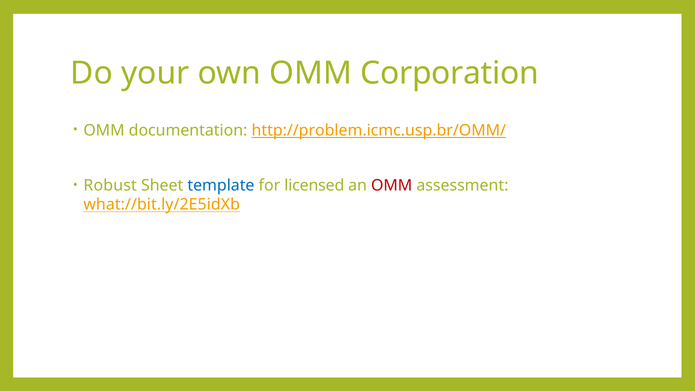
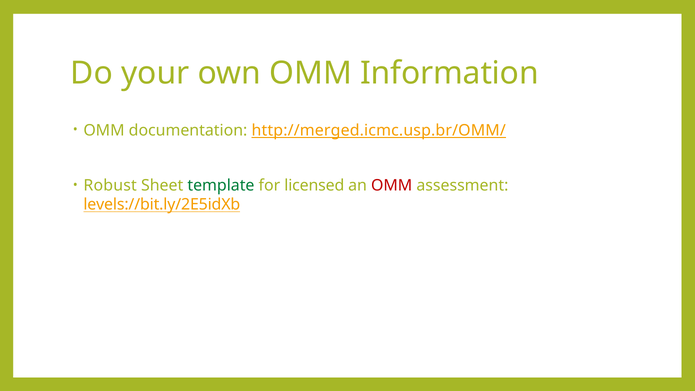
Corporation: Corporation -> Information
http://problem.icmc.usp.br/OMM/: http://problem.icmc.usp.br/OMM/ -> http://merged.icmc.usp.br/OMM/
template colour: blue -> green
what://bit.ly/2E5idXb: what://bit.ly/2E5idXb -> levels://bit.ly/2E5idXb
